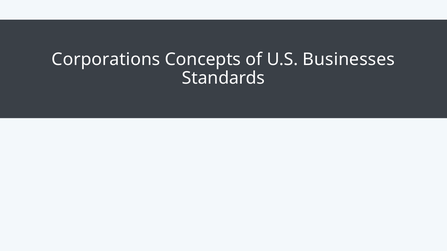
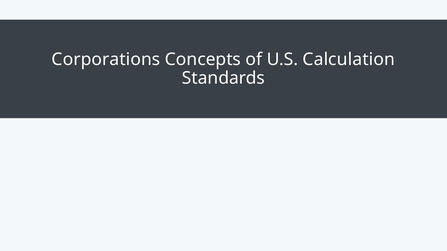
Businesses: Businesses -> Calculation
